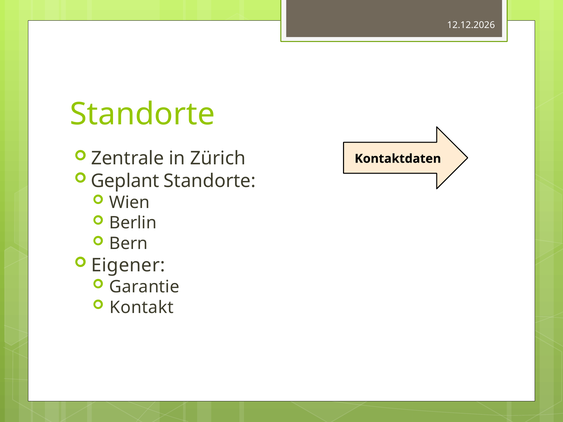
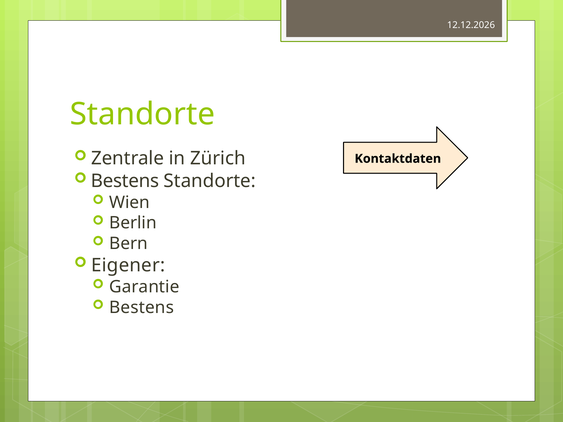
Geplant at (125, 181): Geplant -> Bestens
Kontakt at (142, 308): Kontakt -> Bestens
